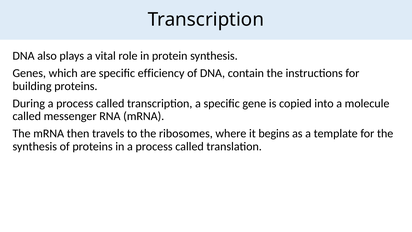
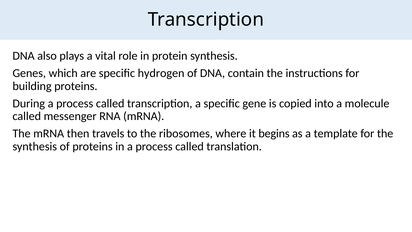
efficiency: efficiency -> hydrogen
